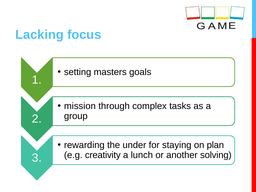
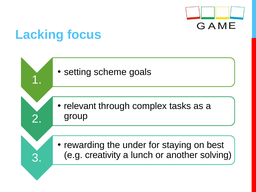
masters: masters -> scheme
mission: mission -> relevant
plan: plan -> best
